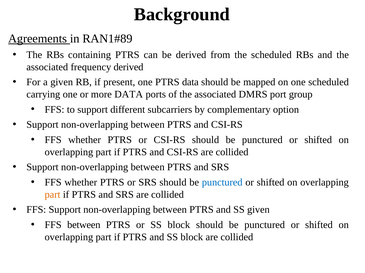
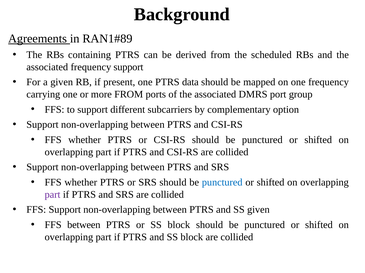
frequency derived: derived -> support
one scheduled: scheduled -> frequency
more DATA: DATA -> FROM
part at (53, 195) colour: orange -> purple
